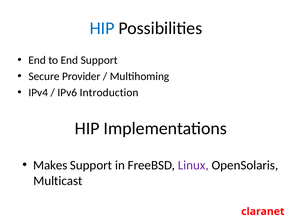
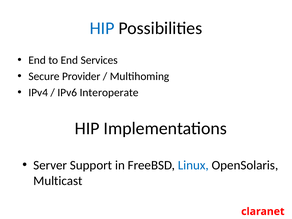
End Support: Support -> Services
Introduction: Introduction -> Interoperate
Makes: Makes -> Server
Linux colour: purple -> blue
